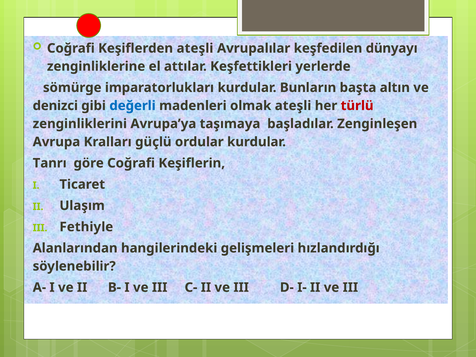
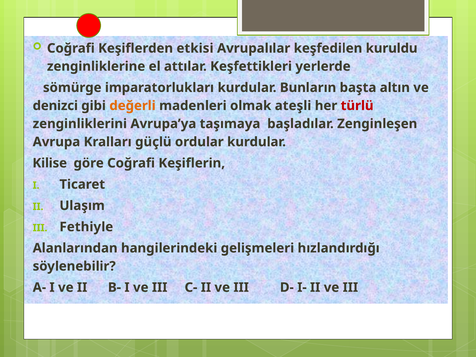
Keşiflerden ateşli: ateşli -> etkisi
dünyayı: dünyayı -> kuruldu
değerli colour: blue -> orange
Tanrı: Tanrı -> Kilise
